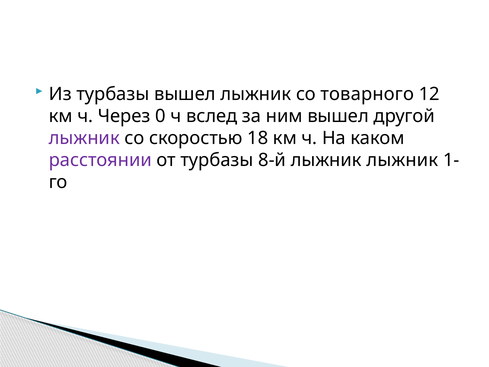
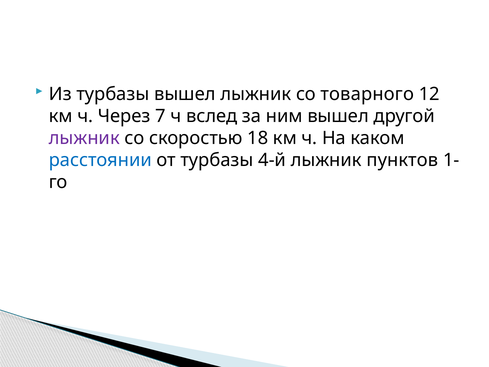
0: 0 -> 7
расстоянии colour: purple -> blue
8-й: 8-й -> 4-й
лыжник лыжник: лыжник -> пунктов
